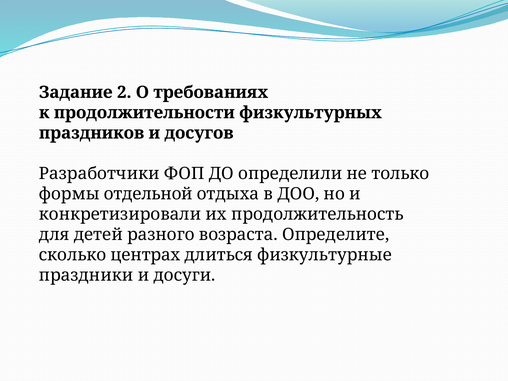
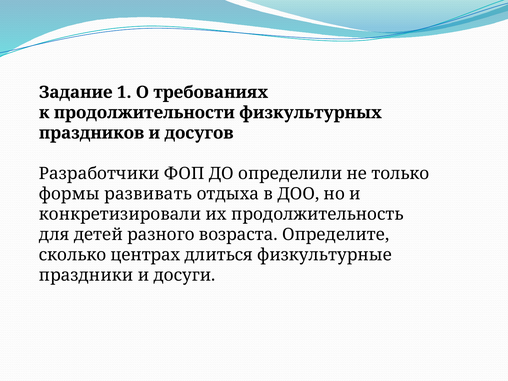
2: 2 -> 1
отдельной: отдельной -> развивать
